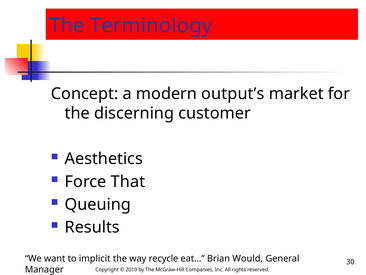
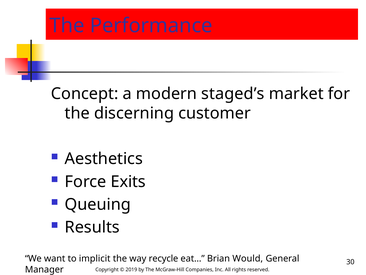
Terminology: Terminology -> Performance
output’s: output’s -> staged’s
That: That -> Exits
